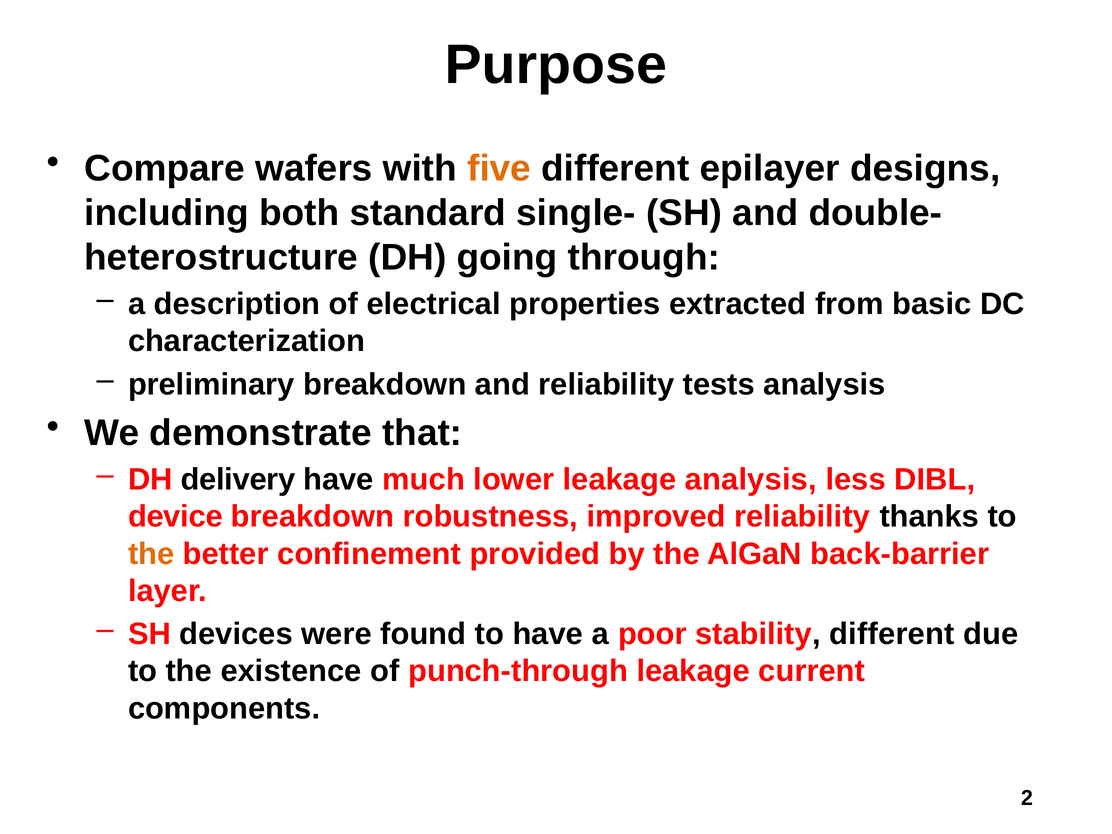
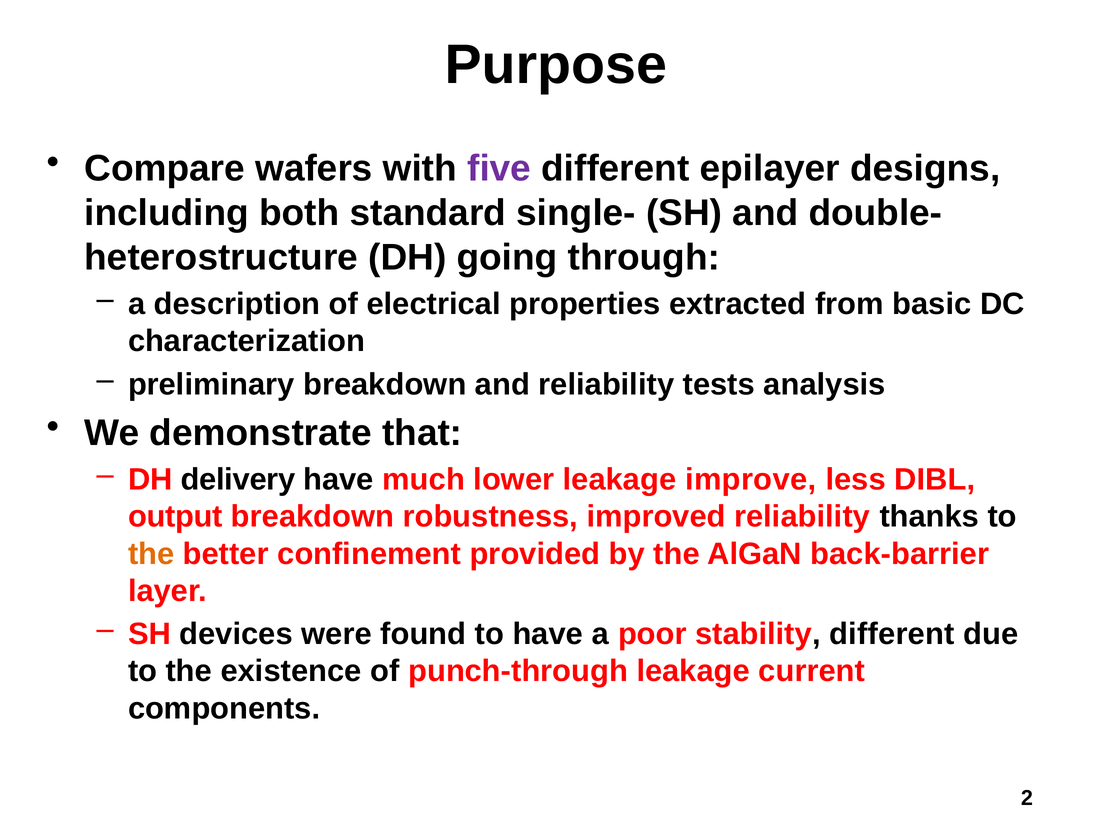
five colour: orange -> purple
leakage analysis: analysis -> improve
device: device -> output
